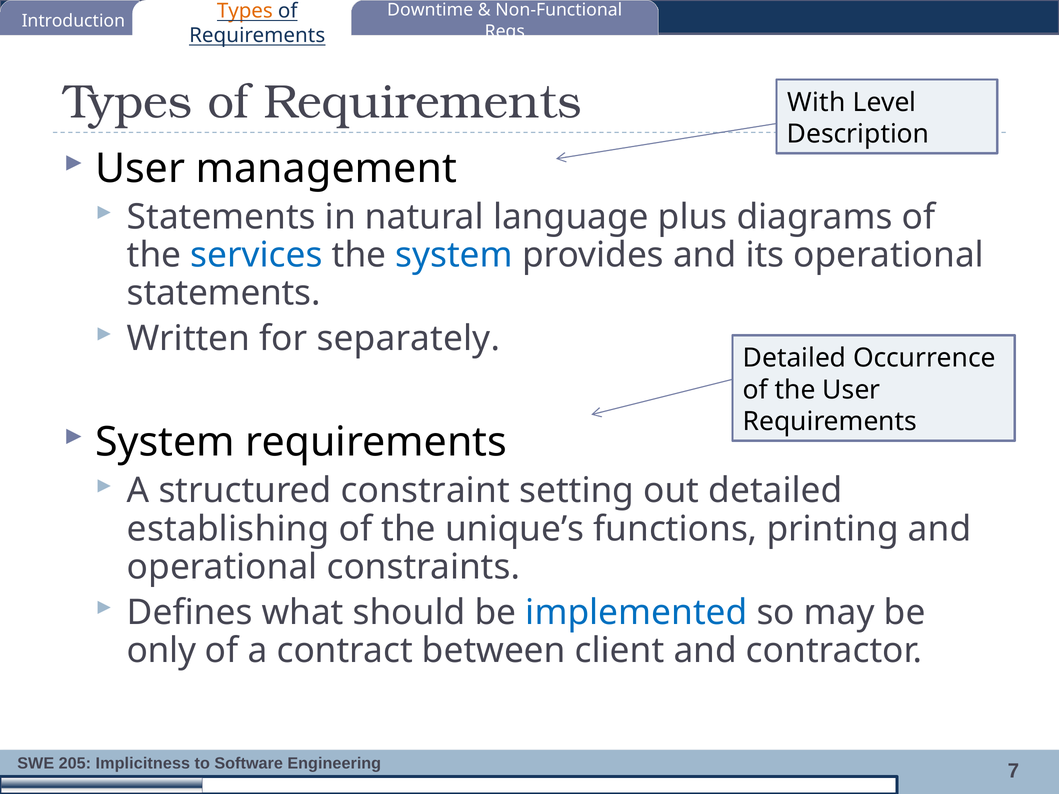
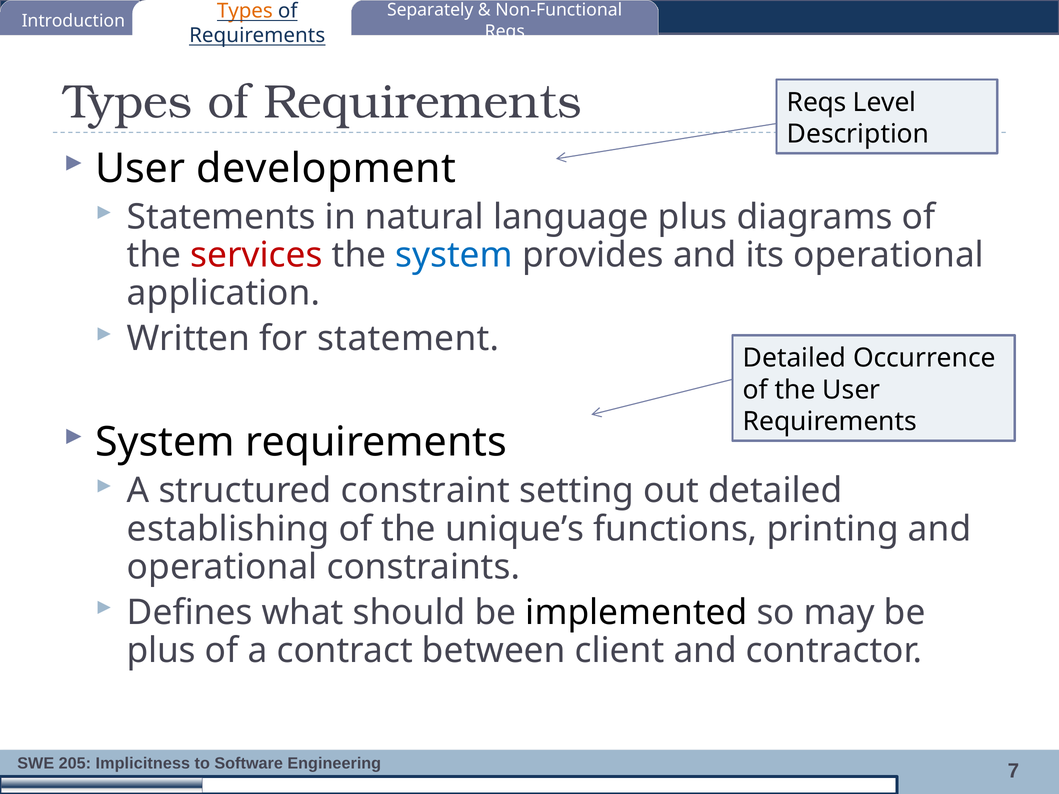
Downtime: Downtime -> Separately
With at (816, 102): With -> Reqs
management: management -> development
services colour: blue -> red
statements at (224, 293): statements -> application
separately: separately -> statement
implemented colour: blue -> black
only at (161, 651): only -> plus
